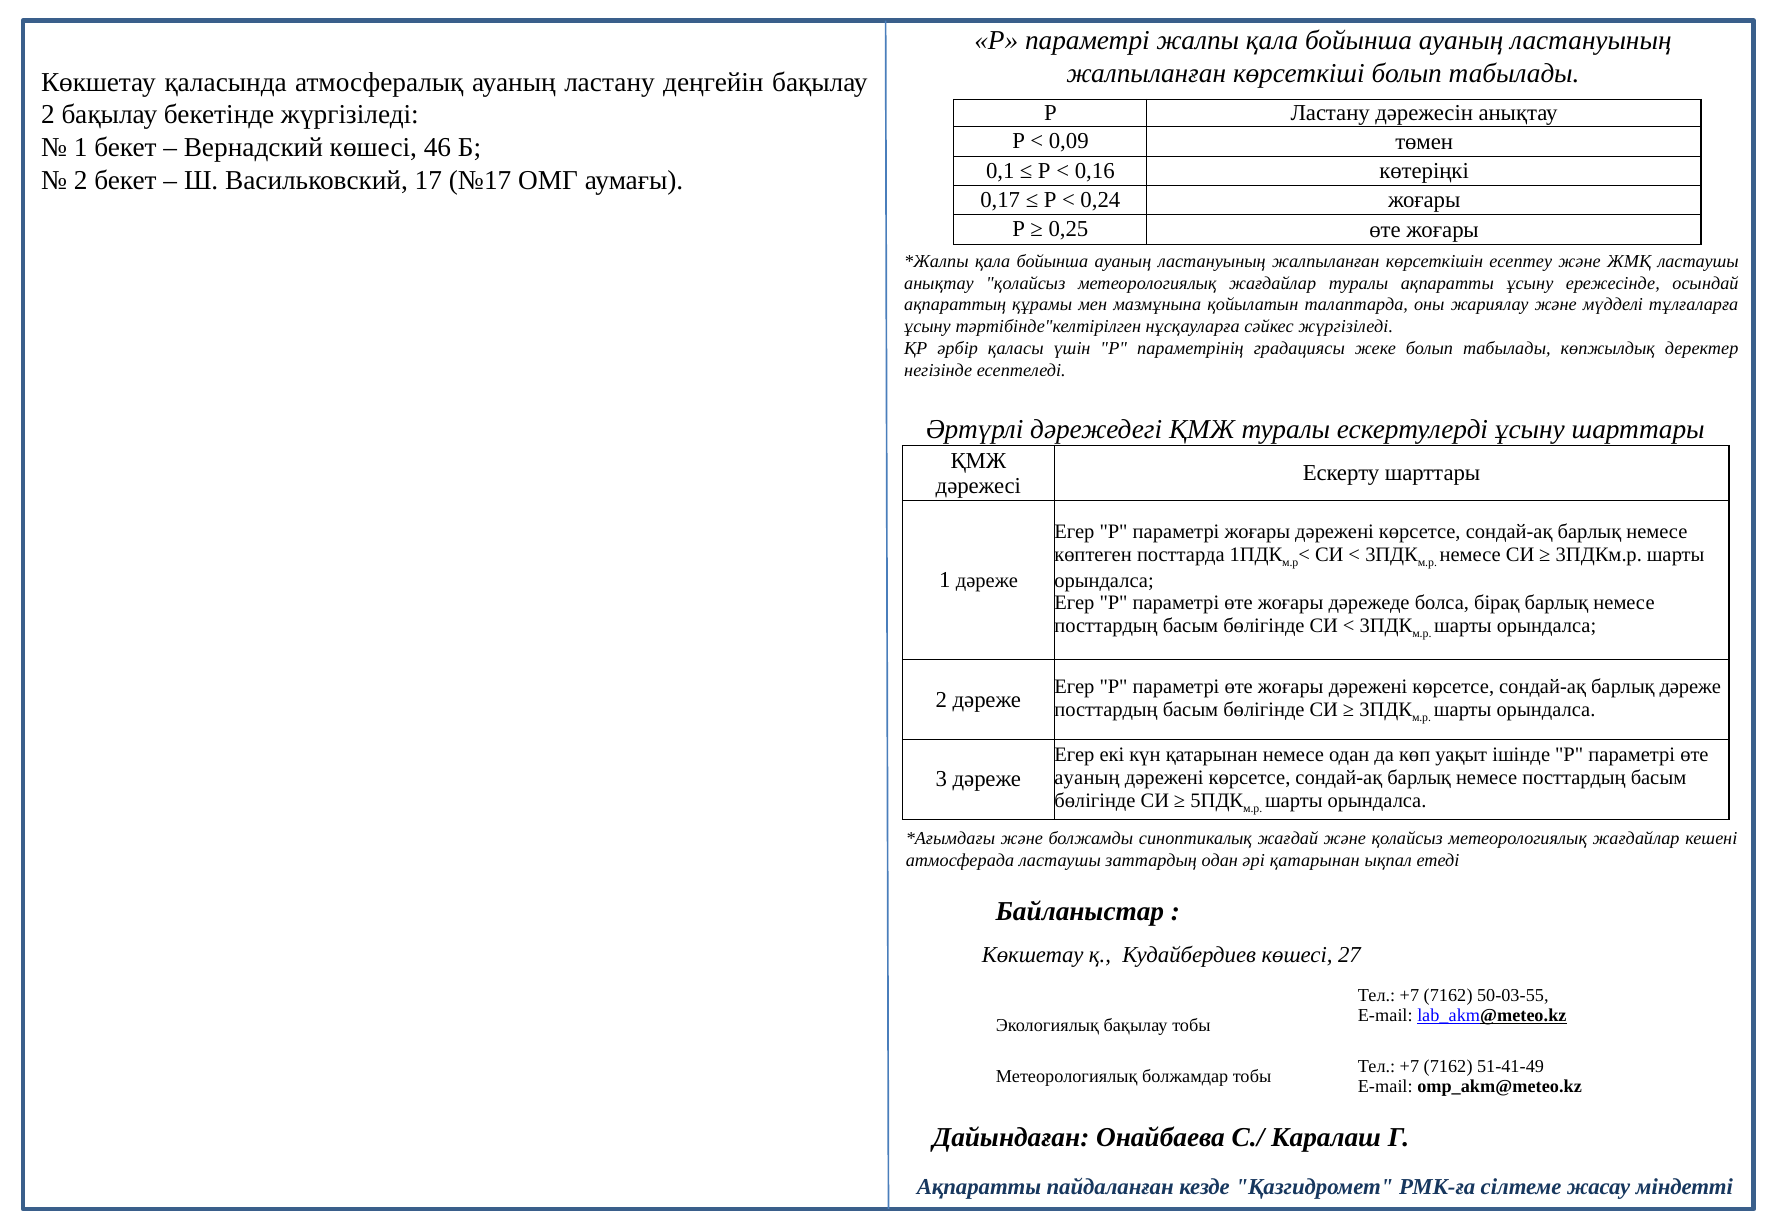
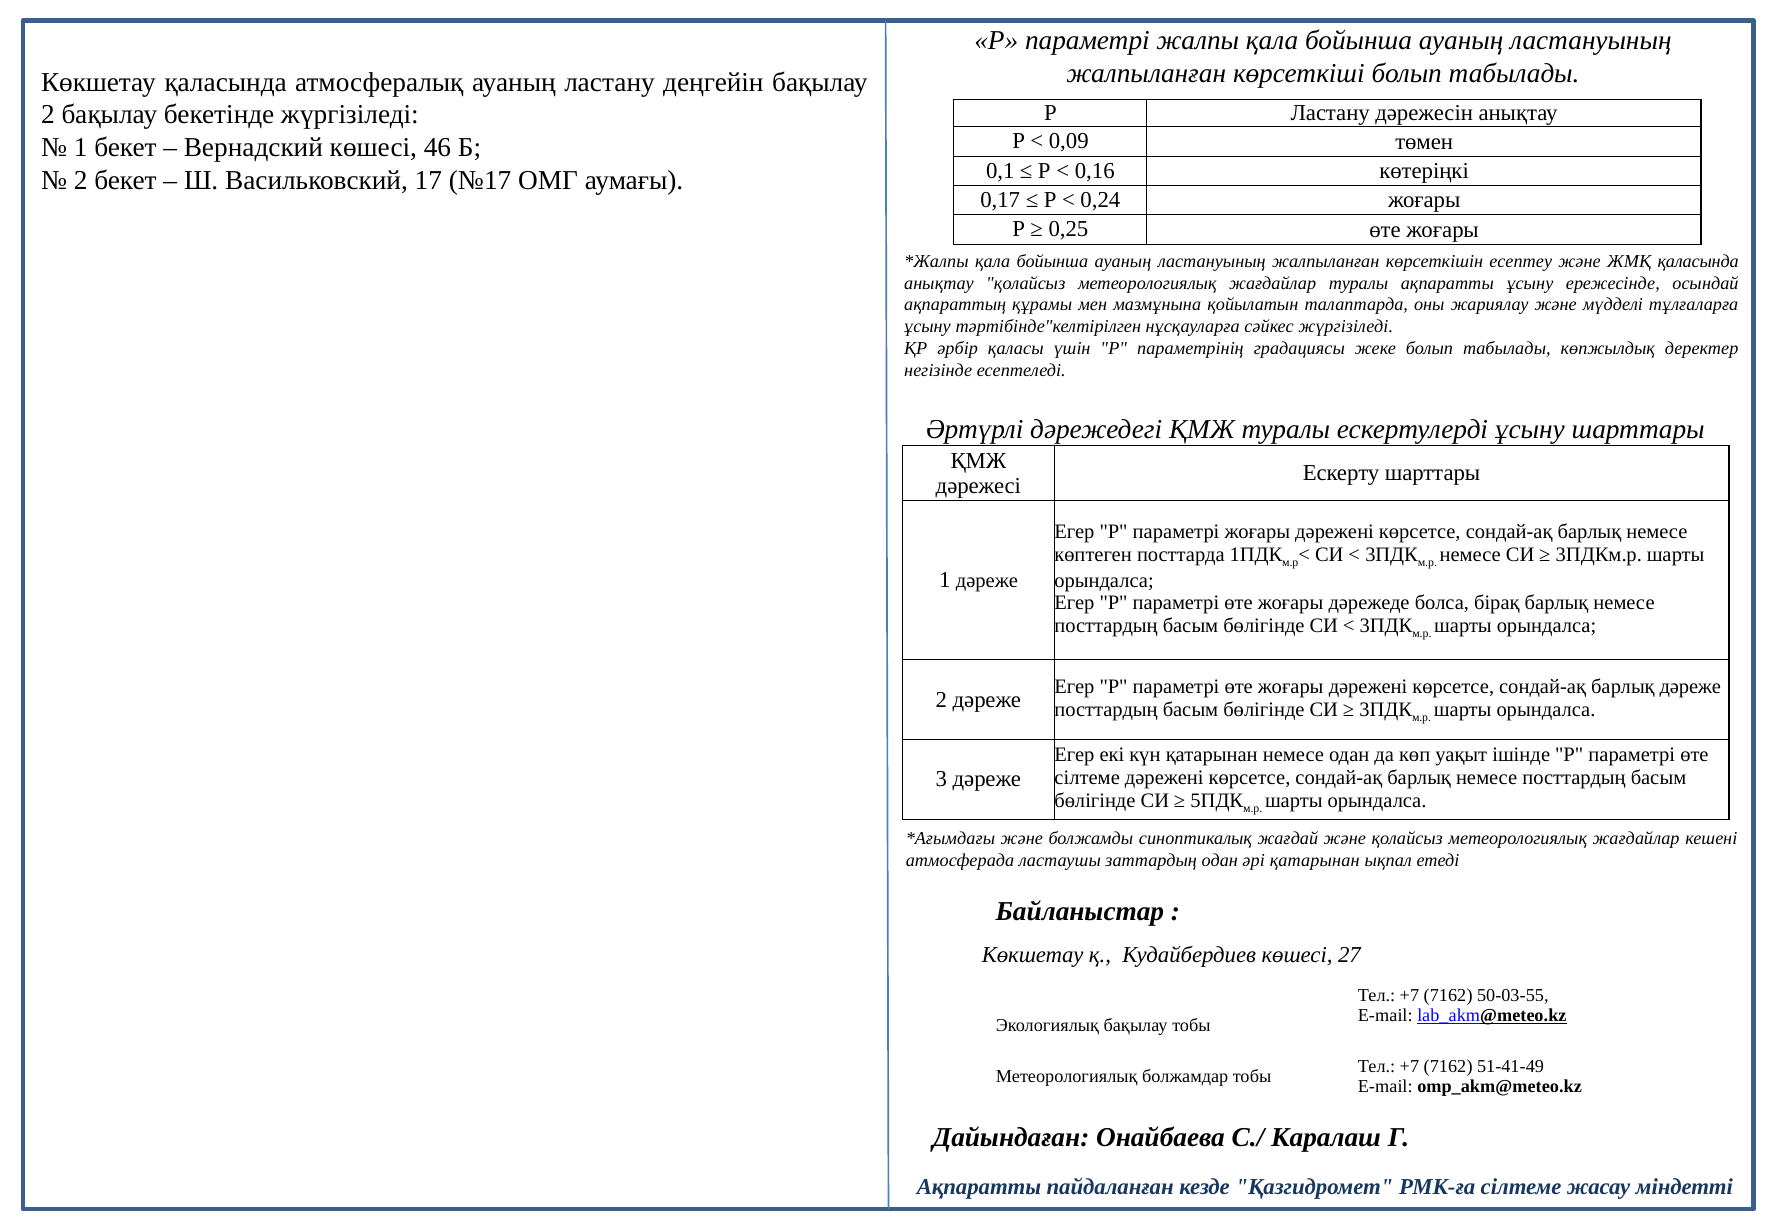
ЖМҚ ластаушы: ластаушы -> қаласында
ауаның at (1087, 778): ауаның -> сілтеме
